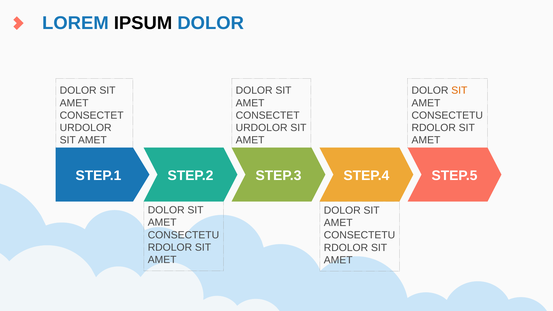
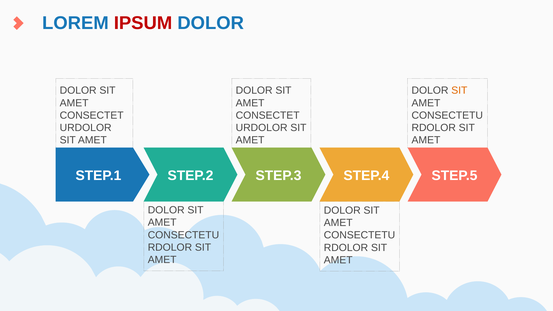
IPSUM colour: black -> red
